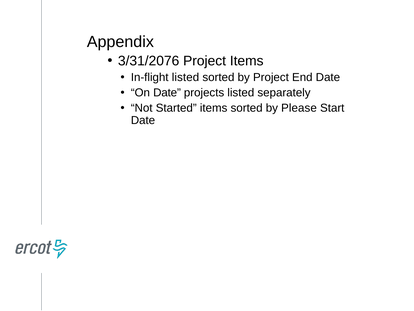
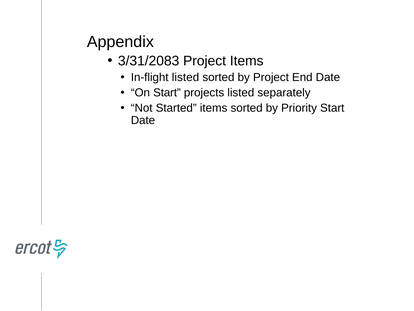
3/31/2076: 3/31/2076 -> 3/31/2083
On Date: Date -> Start
Please: Please -> Priority
